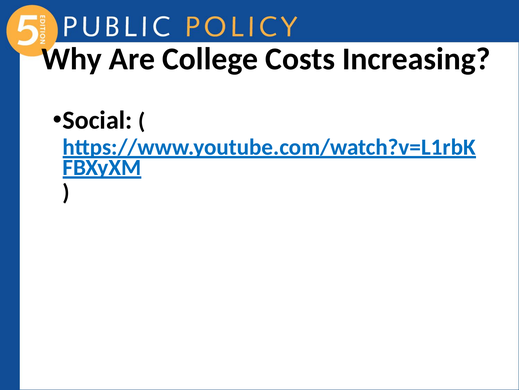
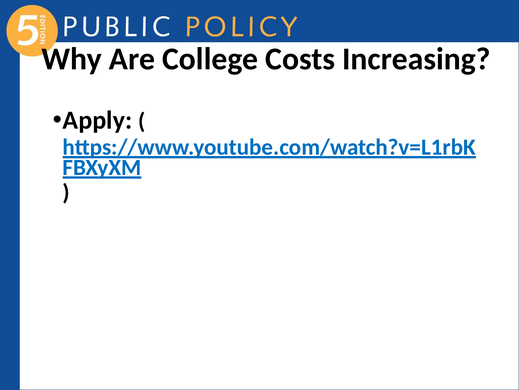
Social: Social -> Apply
